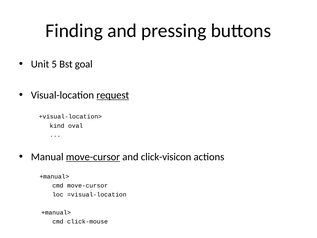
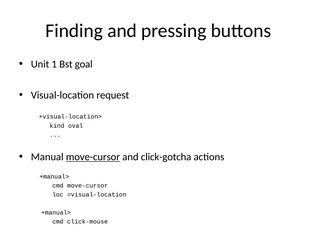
5: 5 -> 1
request underline: present -> none
click-visicon: click-visicon -> click-gotcha
